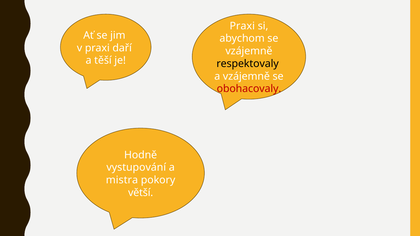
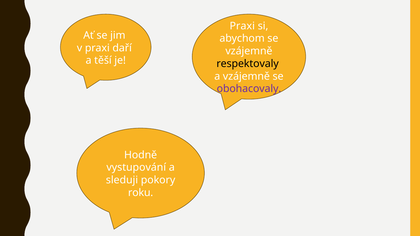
obohacovaly colour: red -> purple
mistra: mistra -> sleduji
větší: větší -> roku
